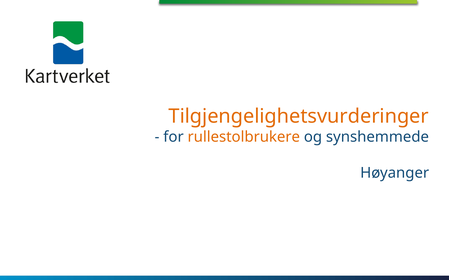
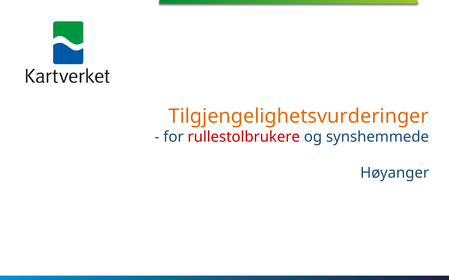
rullestolbrukere colour: orange -> red
